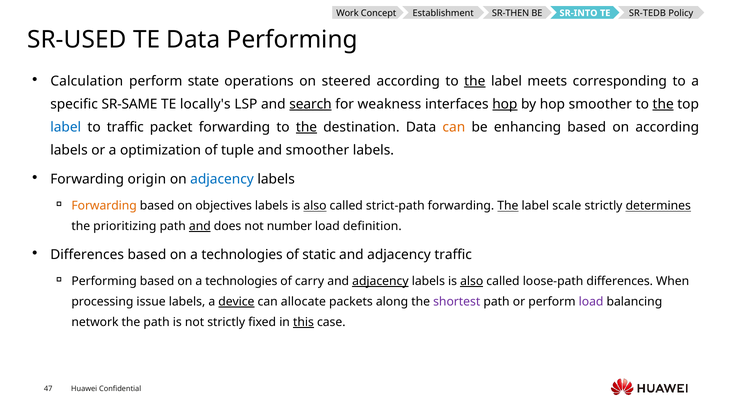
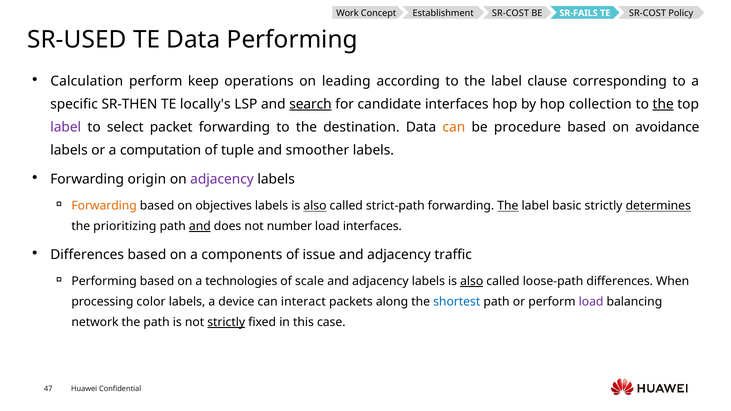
SR-THEN at (511, 13): SR-THEN -> SR-COST
SR-INTO: SR-INTO -> SR-FAILS
SR-TEDB at (647, 13): SR-TEDB -> SR-COST
state: state -> keep
steered: steered -> leading
the at (475, 81) underline: present -> none
meets: meets -> clause
SR-SAME: SR-SAME -> SR-THEN
weakness: weakness -> candidate
hop at (505, 104) underline: present -> none
hop smoother: smoother -> collection
label at (66, 127) colour: blue -> purple
to traffic: traffic -> select
the at (307, 127) underline: present -> none
enhancing: enhancing -> procedure
on according: according -> avoidance
optimization: optimization -> computation
adjacency at (222, 179) colour: blue -> purple
scale: scale -> basic
load definition: definition -> interfaces
technologies at (242, 255): technologies -> components
static: static -> issue
carry: carry -> scale
adjacency at (380, 281) underline: present -> none
issue: issue -> color
device underline: present -> none
allocate: allocate -> interact
shortest colour: purple -> blue
strictly at (226, 322) underline: none -> present
this underline: present -> none
